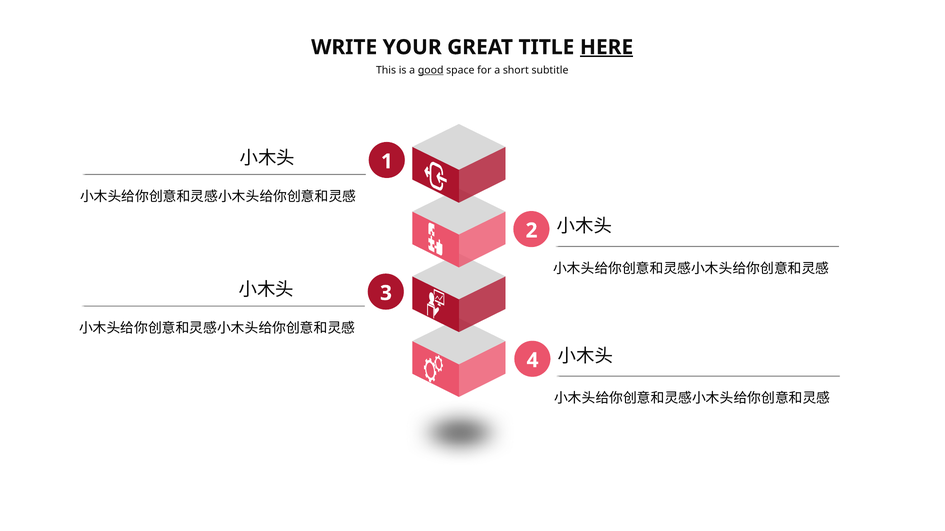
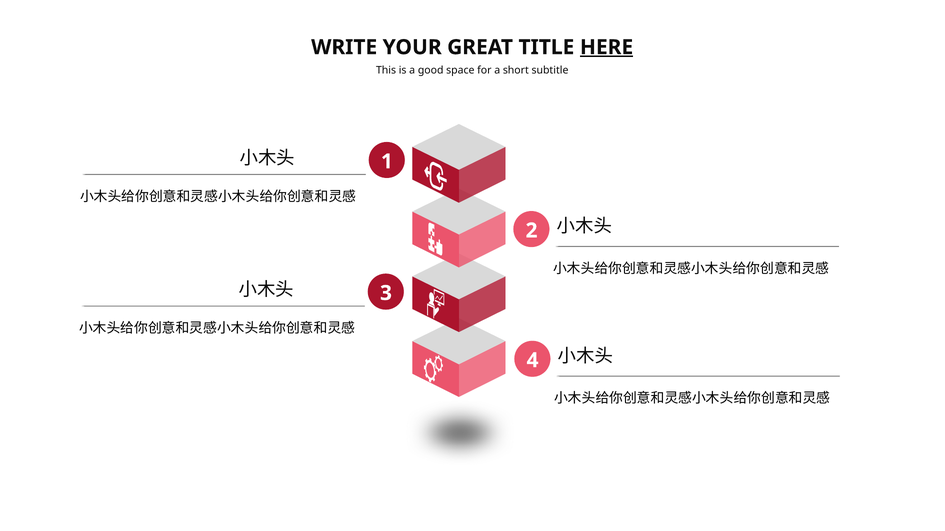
good underline: present -> none
